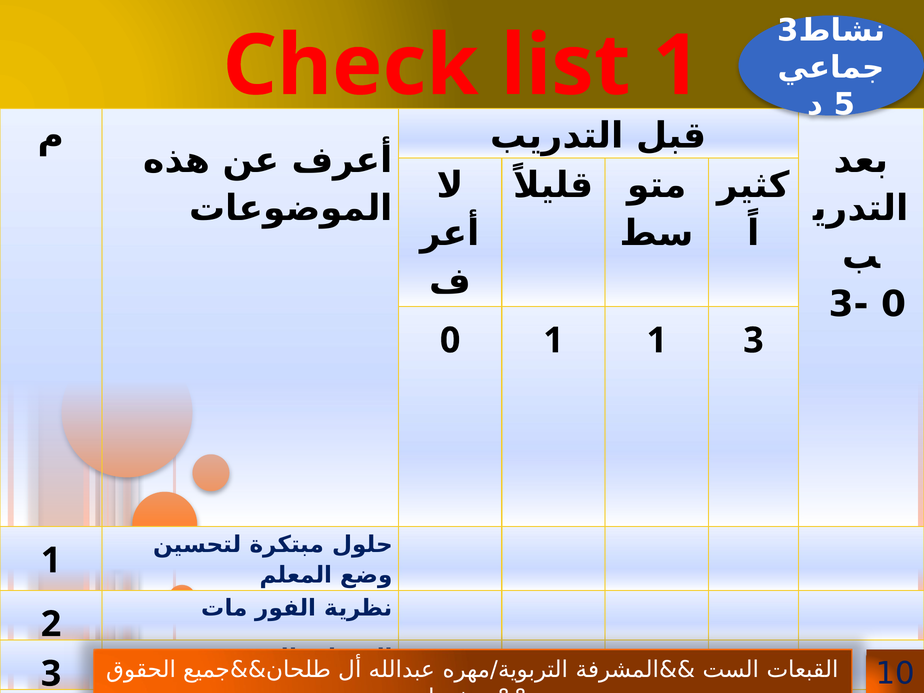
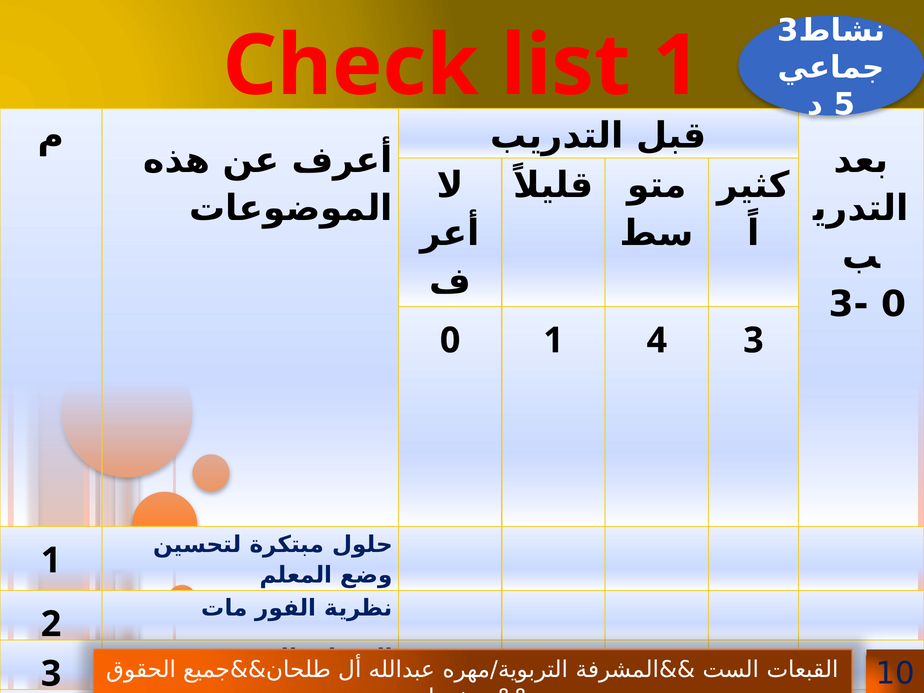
1 1: 1 -> 4
